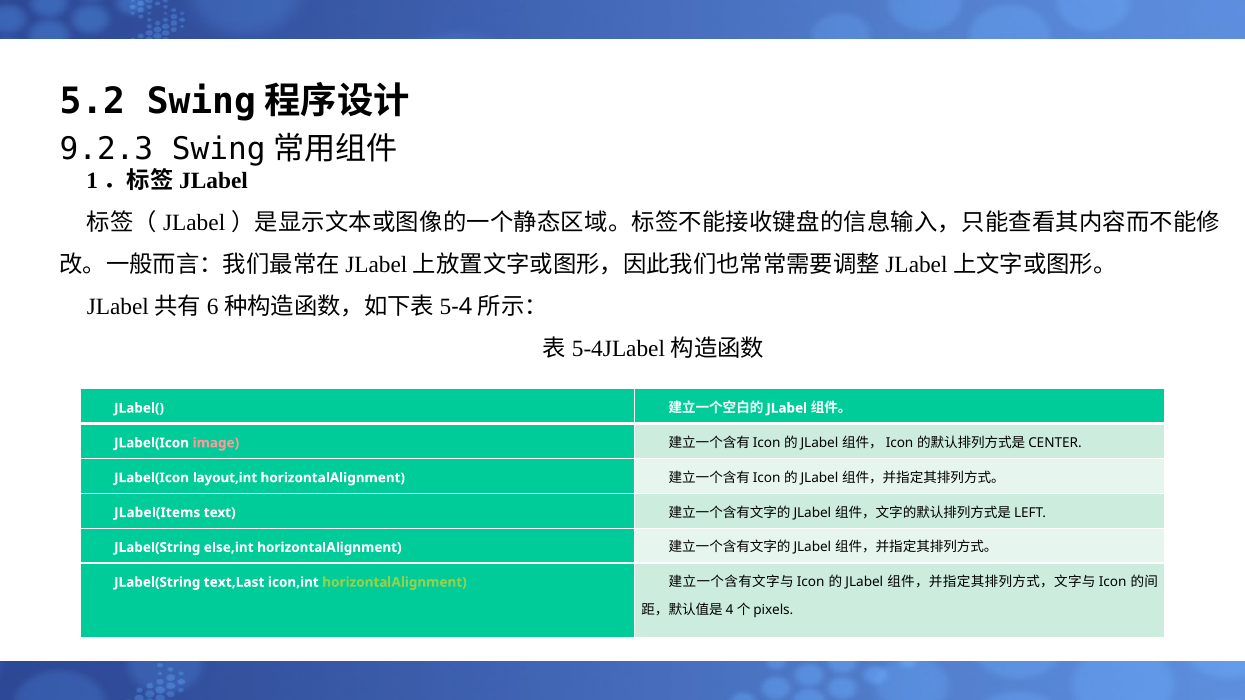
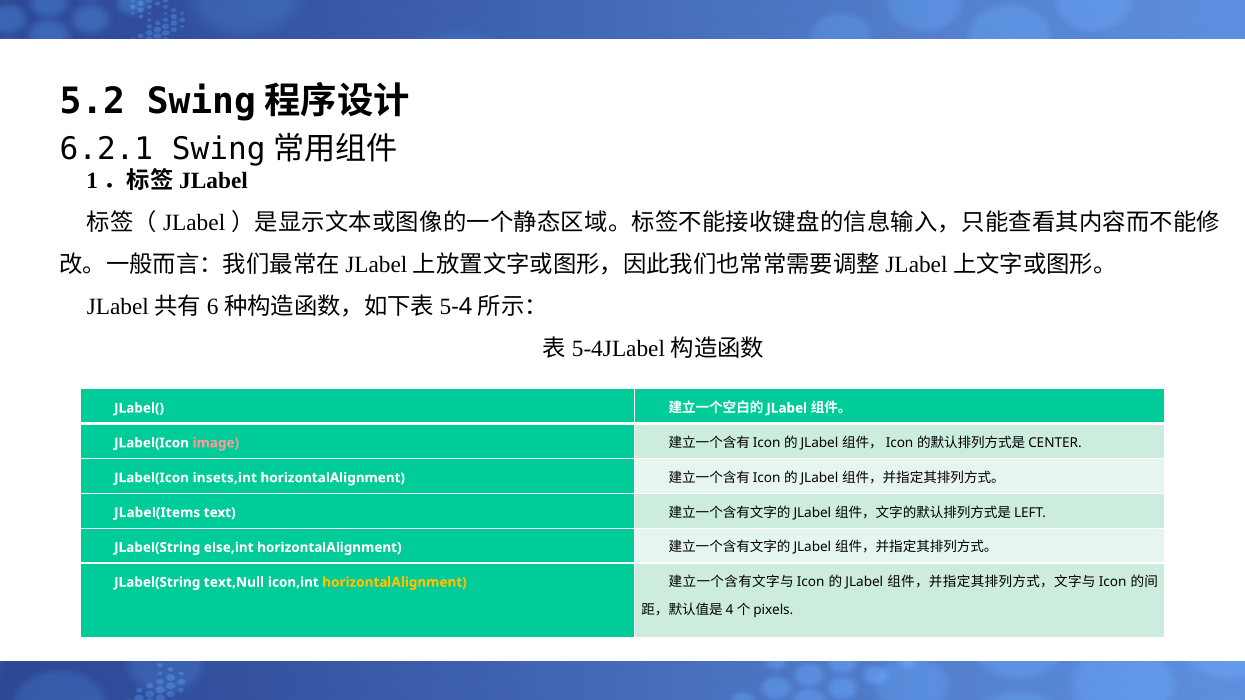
9.2.3: 9.2.3 -> 6.2.1
layout,int: layout,int -> insets,int
text,Last: text,Last -> text,Null
horizontalAlignment at (394, 582) colour: light green -> yellow
